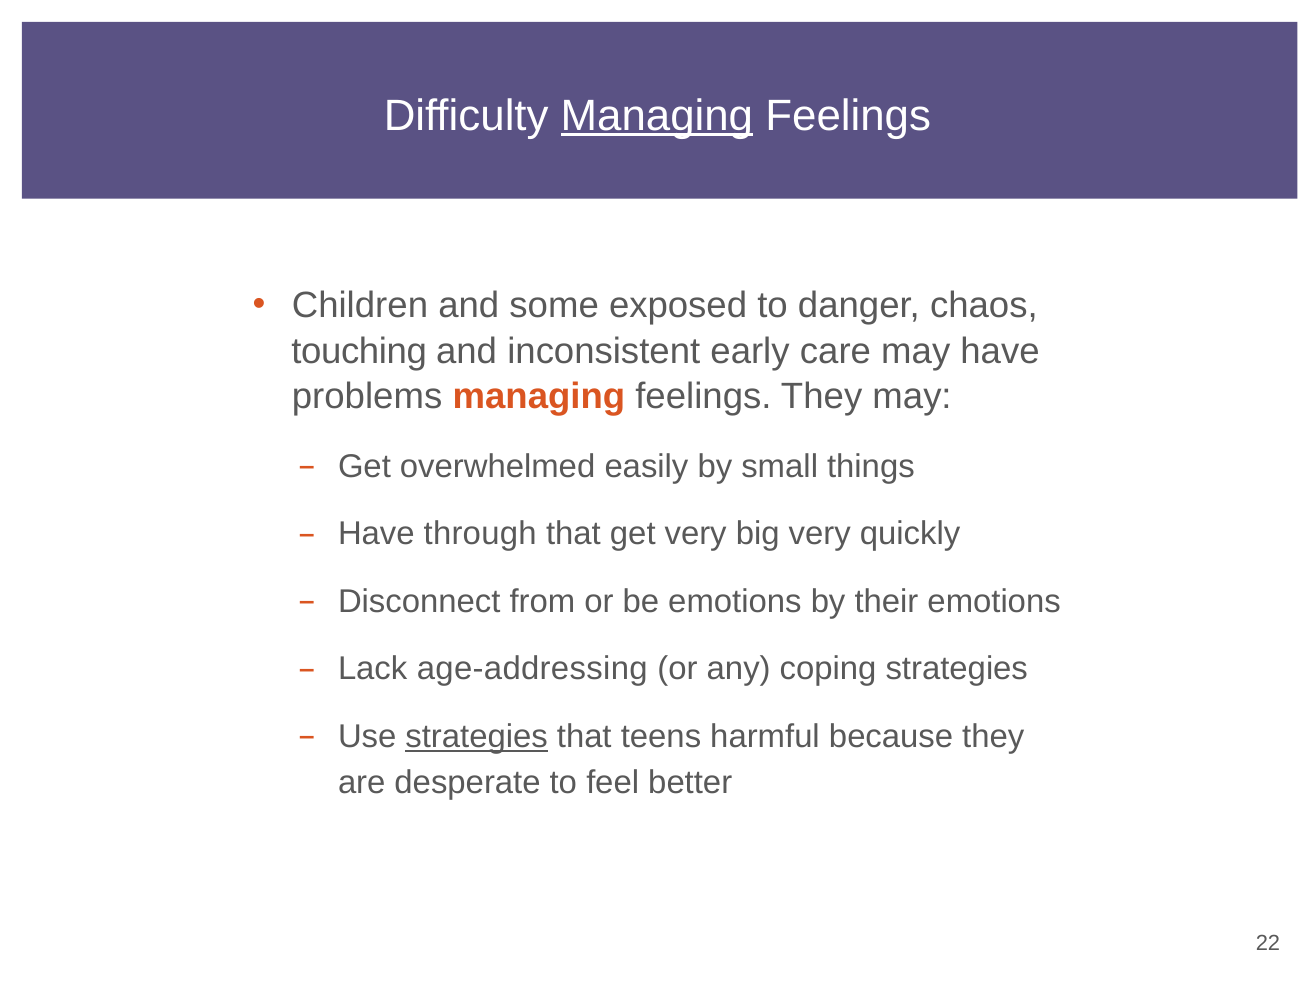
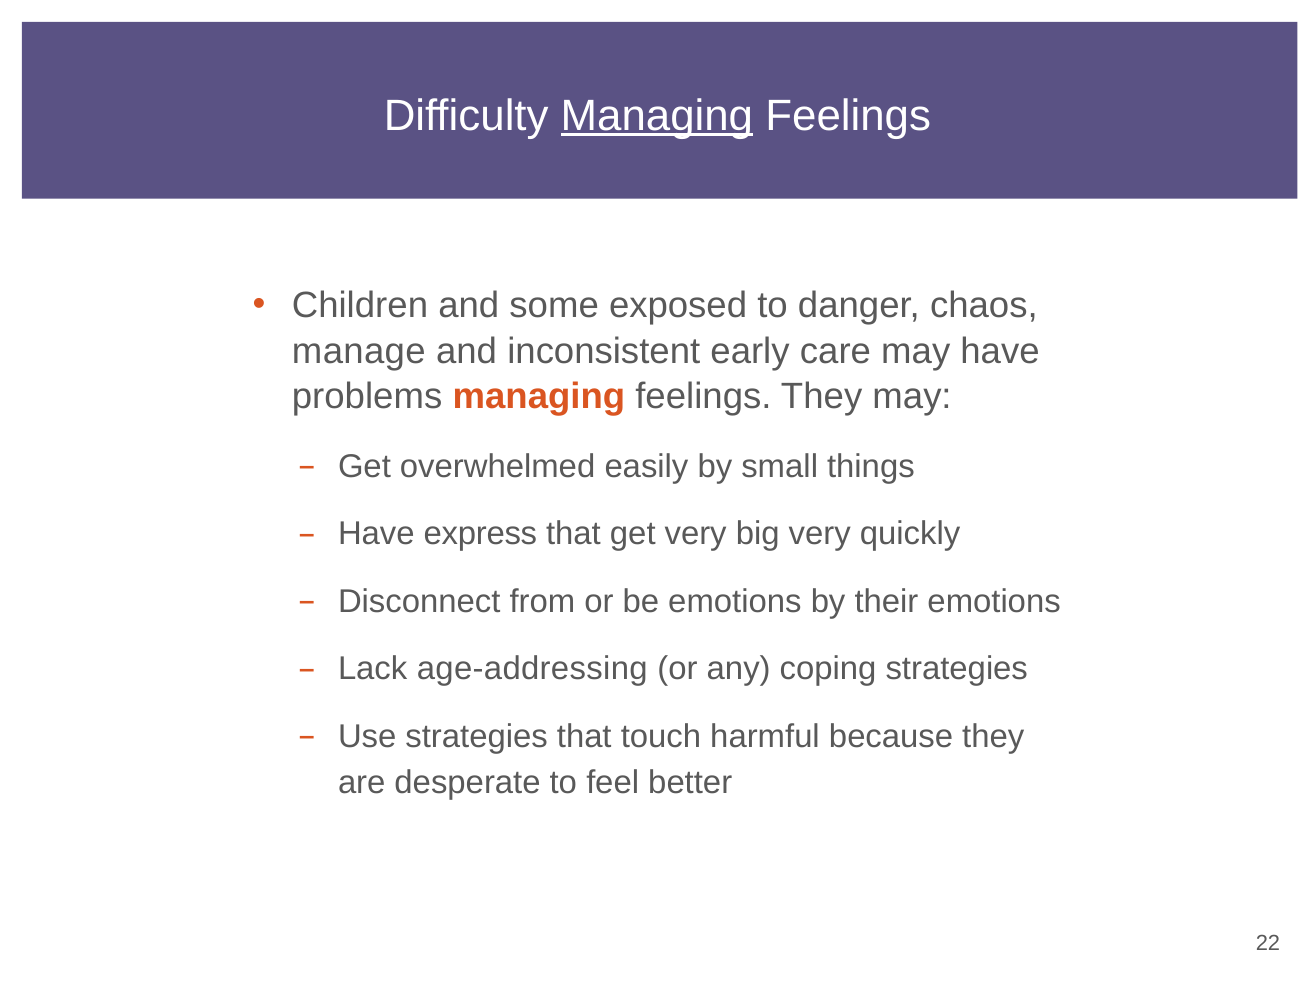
touching: touching -> manage
through: through -> express
strategies at (477, 737) underline: present -> none
teens: teens -> touch
